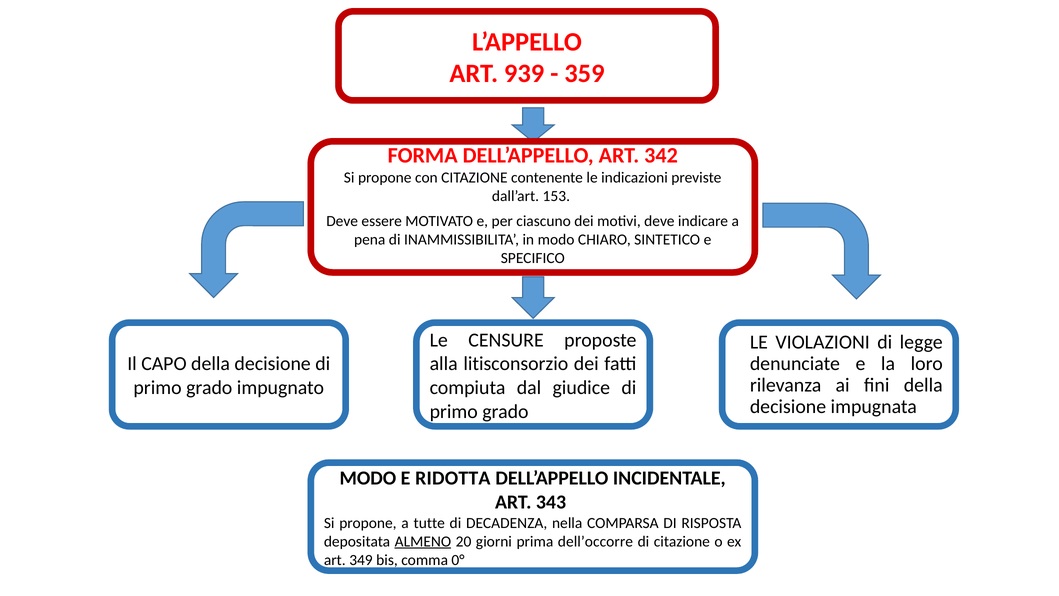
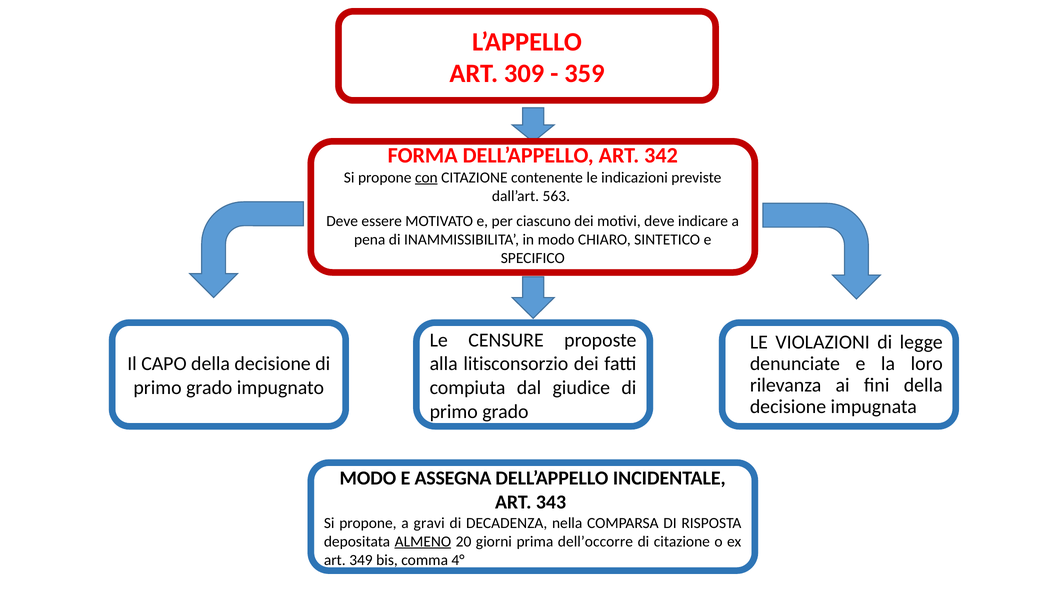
939: 939 -> 309
con underline: none -> present
153: 153 -> 563
RIDOTTA: RIDOTTA -> ASSEGNA
tutte: tutte -> gravi
0°: 0° -> 4°
